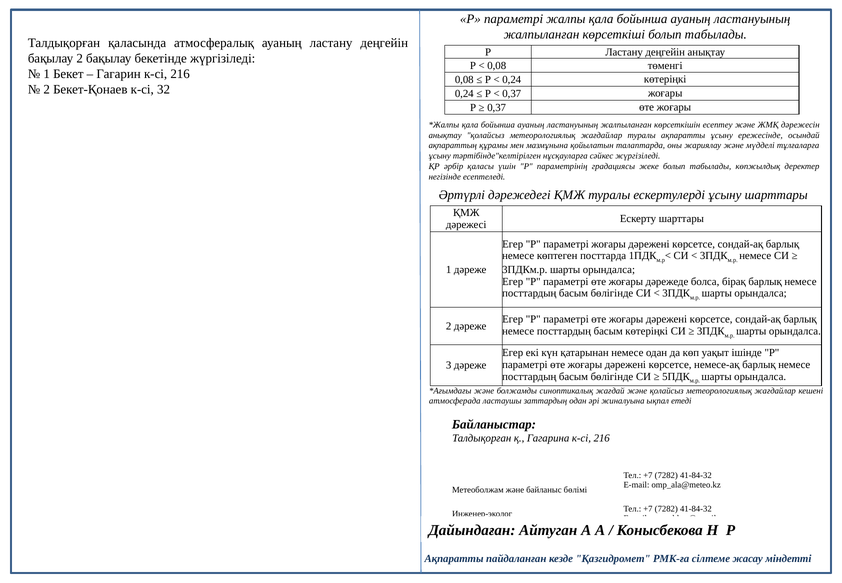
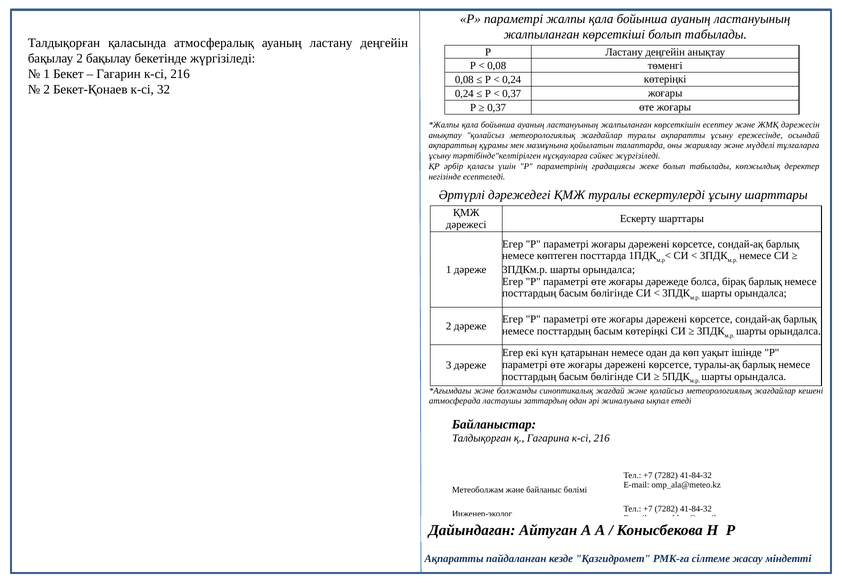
немесе-ақ: немесе-ақ -> туралы-ақ
